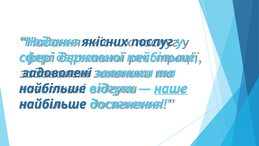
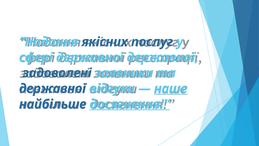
державної найбільше: найбільше -> державної
найбільше at (52, 88): найбільше -> державної
досягнення underline: none -> present
